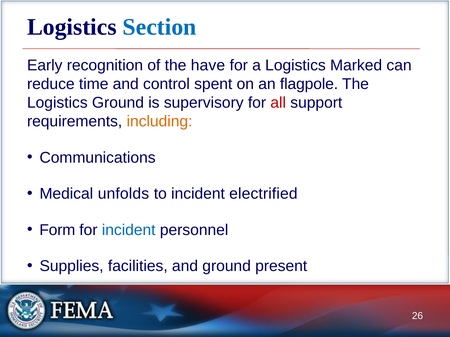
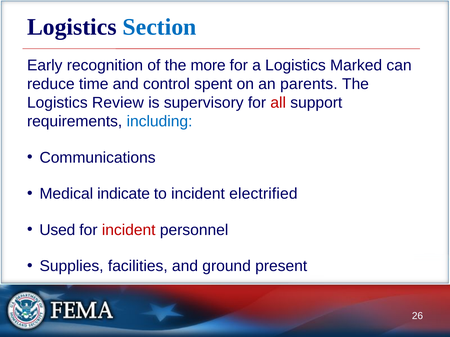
have: have -> more
flagpole: flagpole -> parents
Logistics Ground: Ground -> Review
including colour: orange -> blue
unfolds: unfolds -> indicate
Form: Form -> Used
incident at (129, 230) colour: blue -> red
